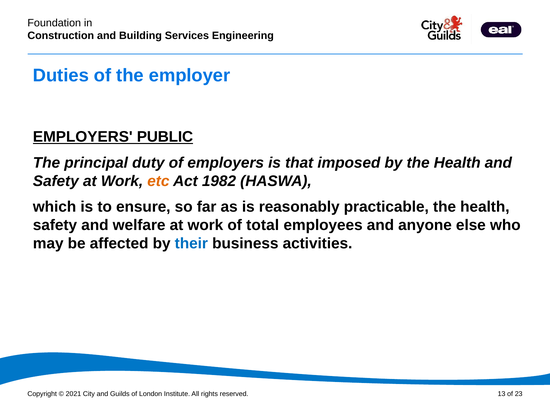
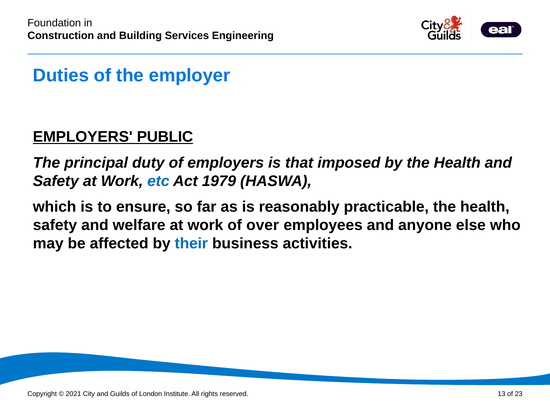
etc colour: orange -> blue
1982: 1982 -> 1979
total: total -> over
